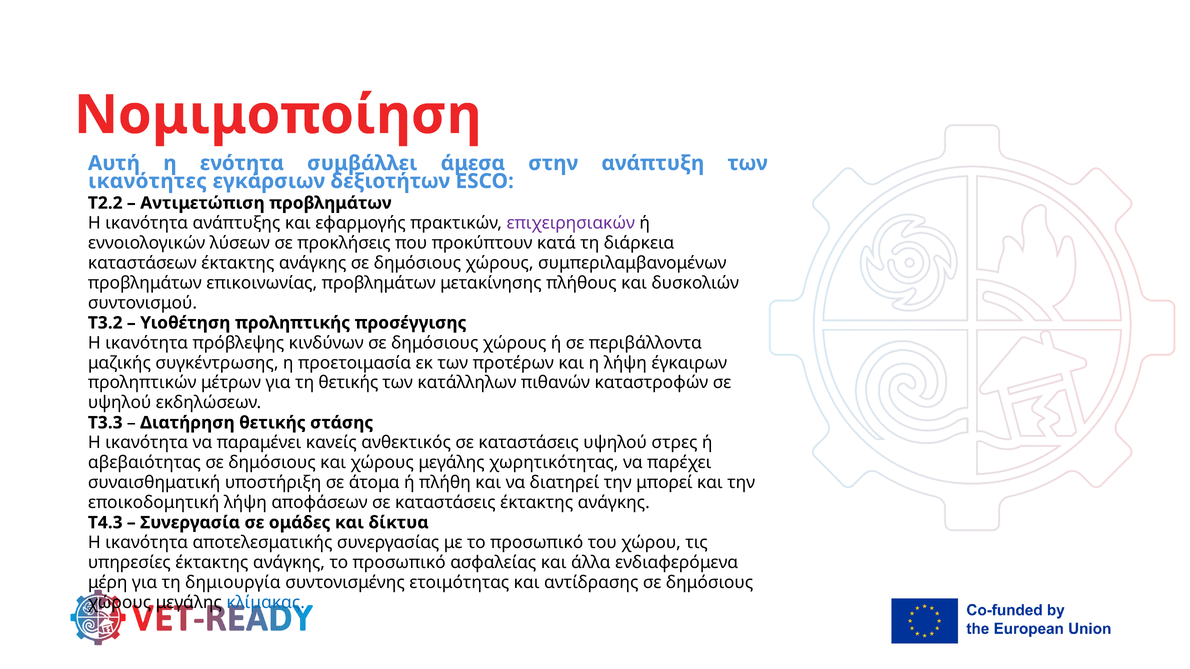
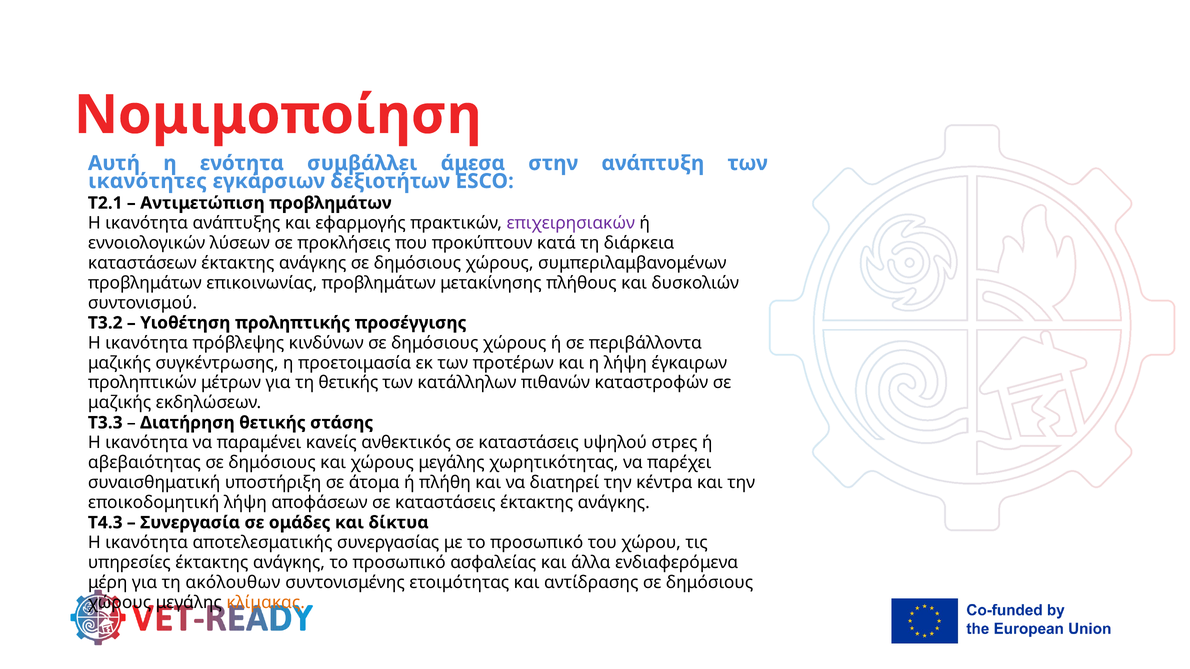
T2.2: T2.2 -> T2.1
υψηλού at (120, 403): υψηλού -> μαζικής
μπορεί: μπορεί -> κέντρα
δημιουργία: δημιουργία -> ακόλουθων
κλίμακας colour: blue -> orange
